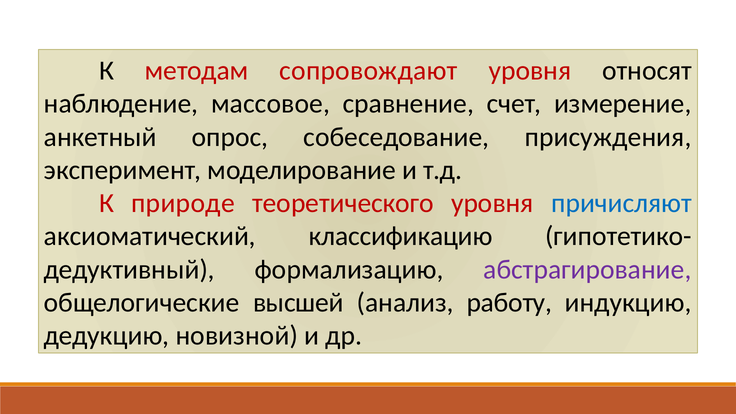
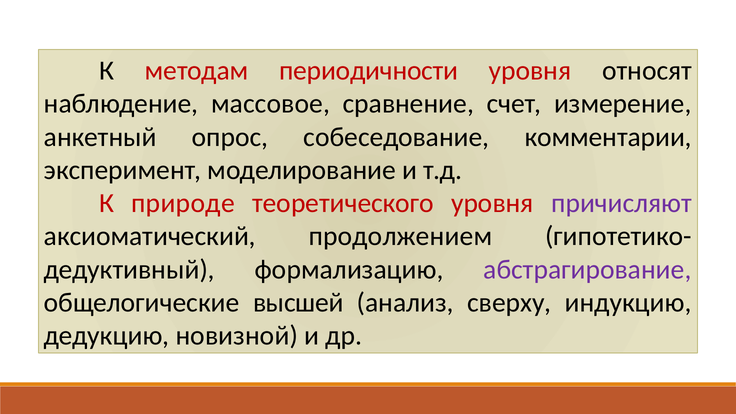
сопровождают: сопровождают -> периодичности
присуждения: присуждения -> комментарии
причисляют colour: blue -> purple
классификацию: классификацию -> продолжением
работу: работу -> сверху
